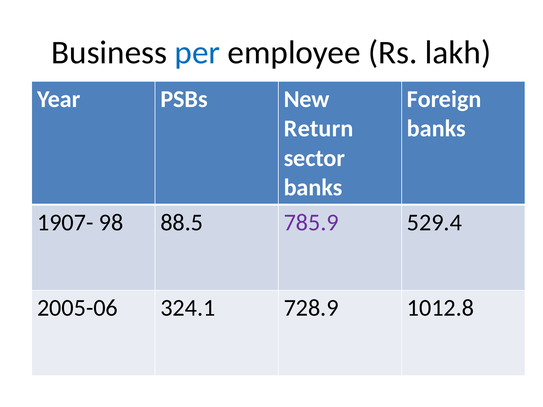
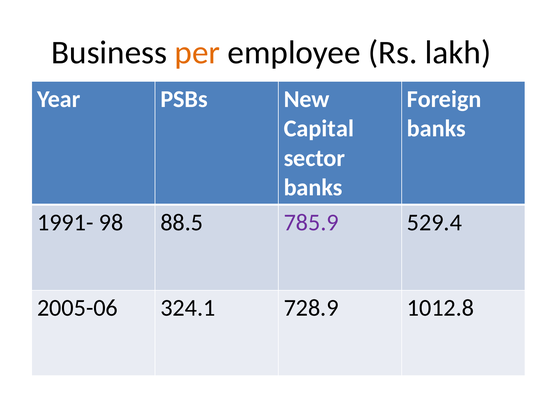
per colour: blue -> orange
Return: Return -> Capital
1907-: 1907- -> 1991-
